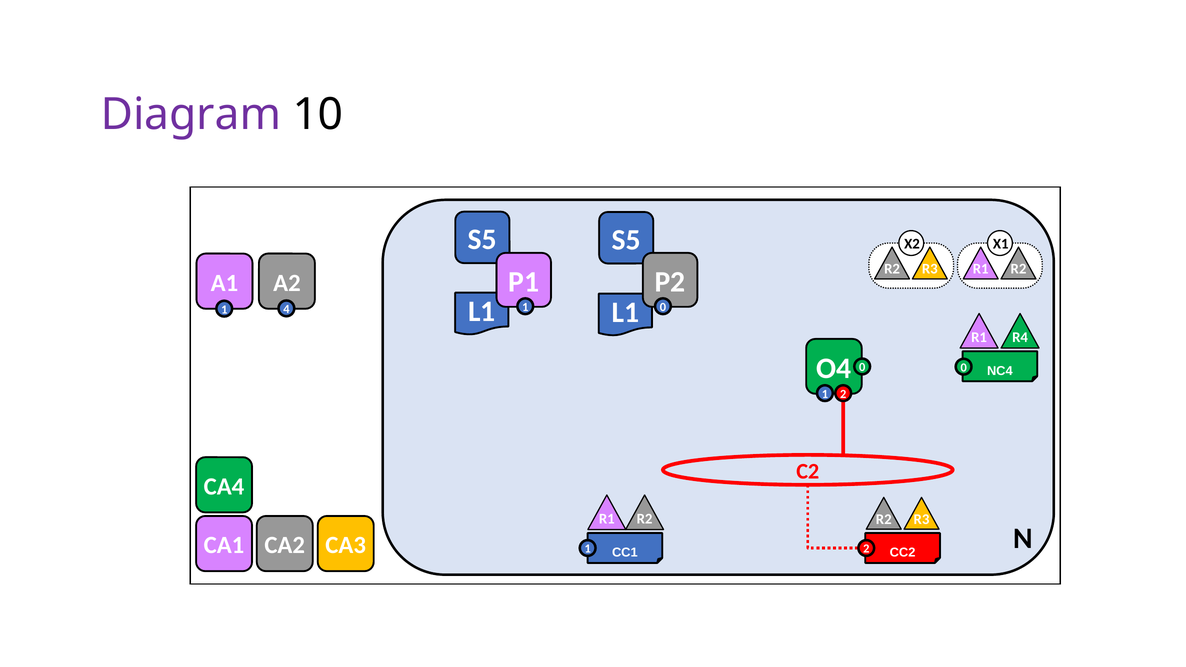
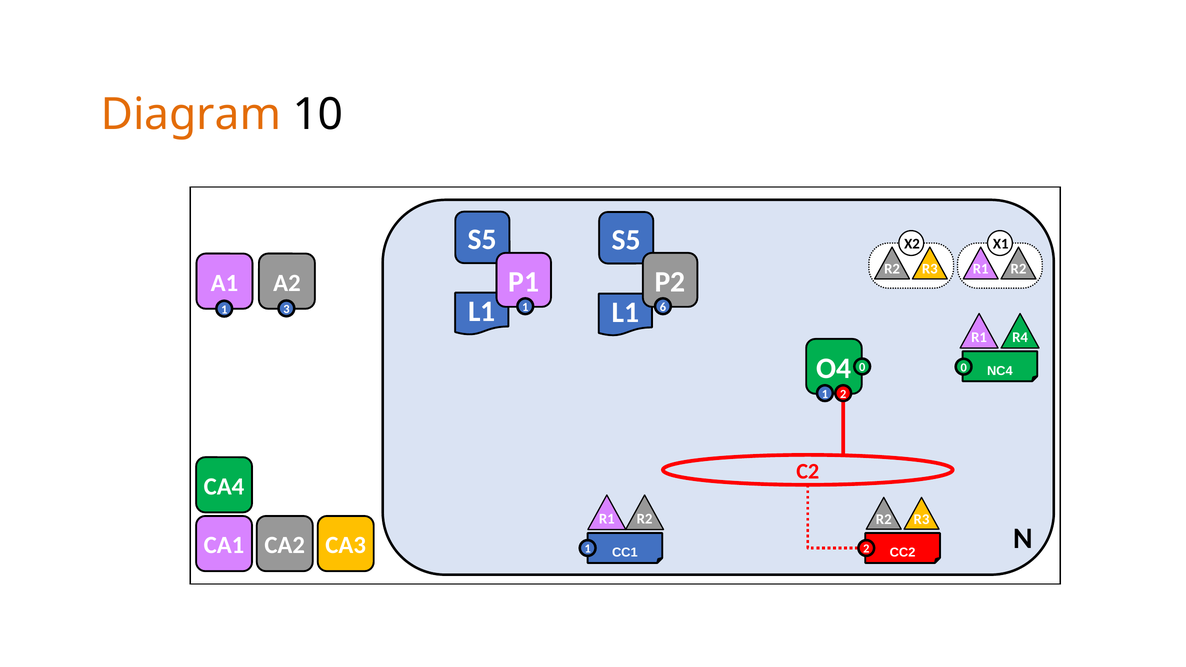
Diagram colour: purple -> orange
1 0: 0 -> 6
4: 4 -> 3
